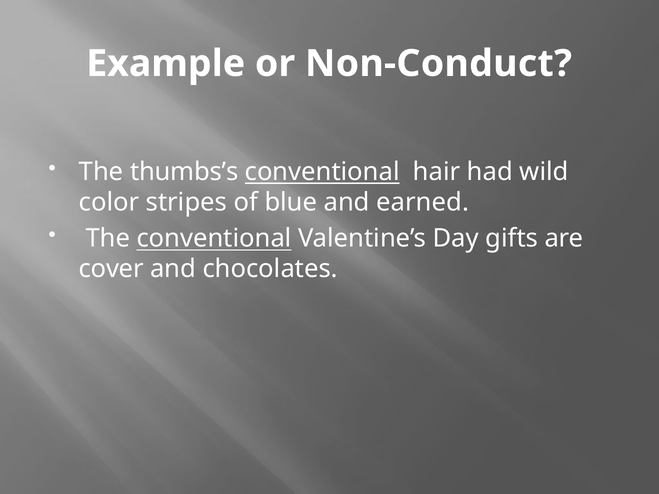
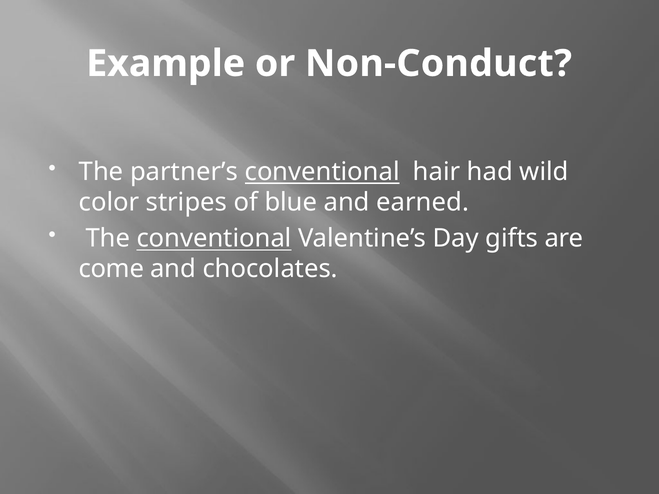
thumbs’s: thumbs’s -> partner’s
cover: cover -> come
